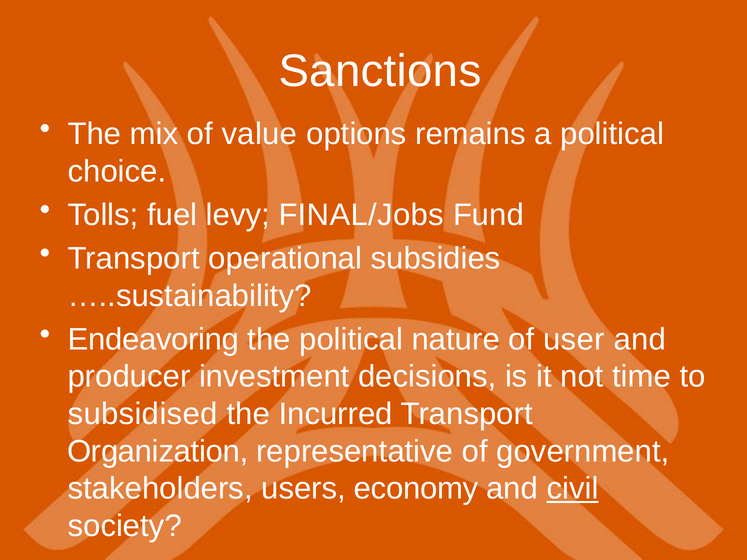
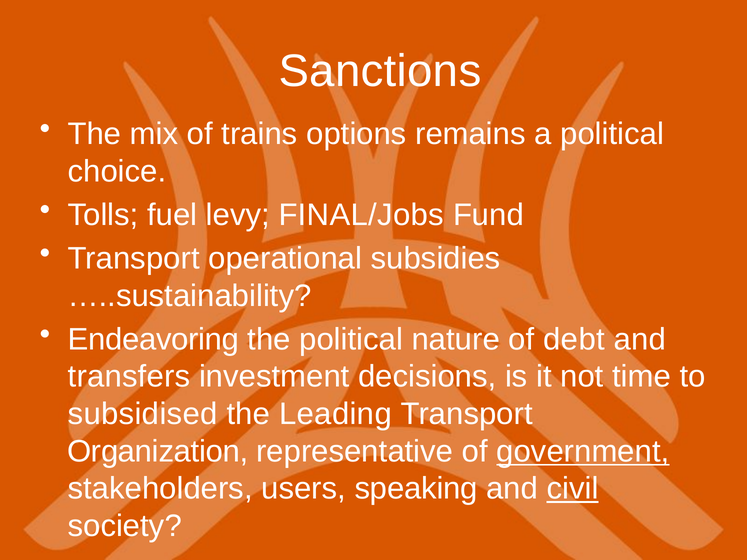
value: value -> trains
user: user -> debt
producer: producer -> transfers
Incurred: Incurred -> Leading
government underline: none -> present
economy: economy -> speaking
